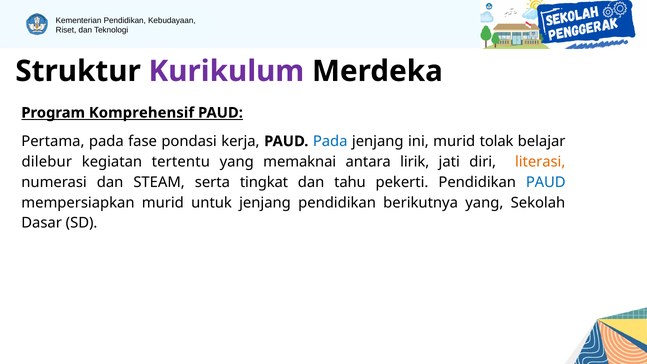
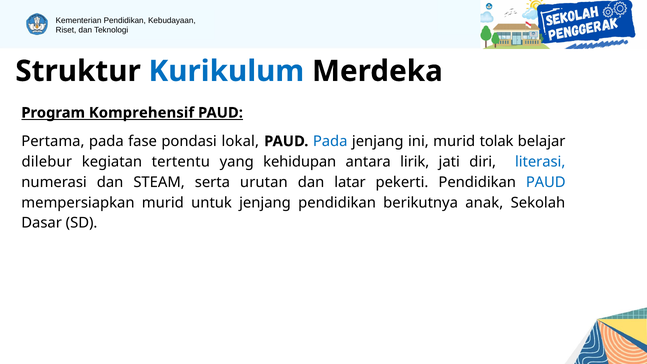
Kurikulum colour: purple -> blue
kerja: kerja -> lokal
memaknai: memaknai -> kehidupan
literasi colour: orange -> blue
tingkat: tingkat -> urutan
tahu: tahu -> latar
berikutnya yang: yang -> anak
